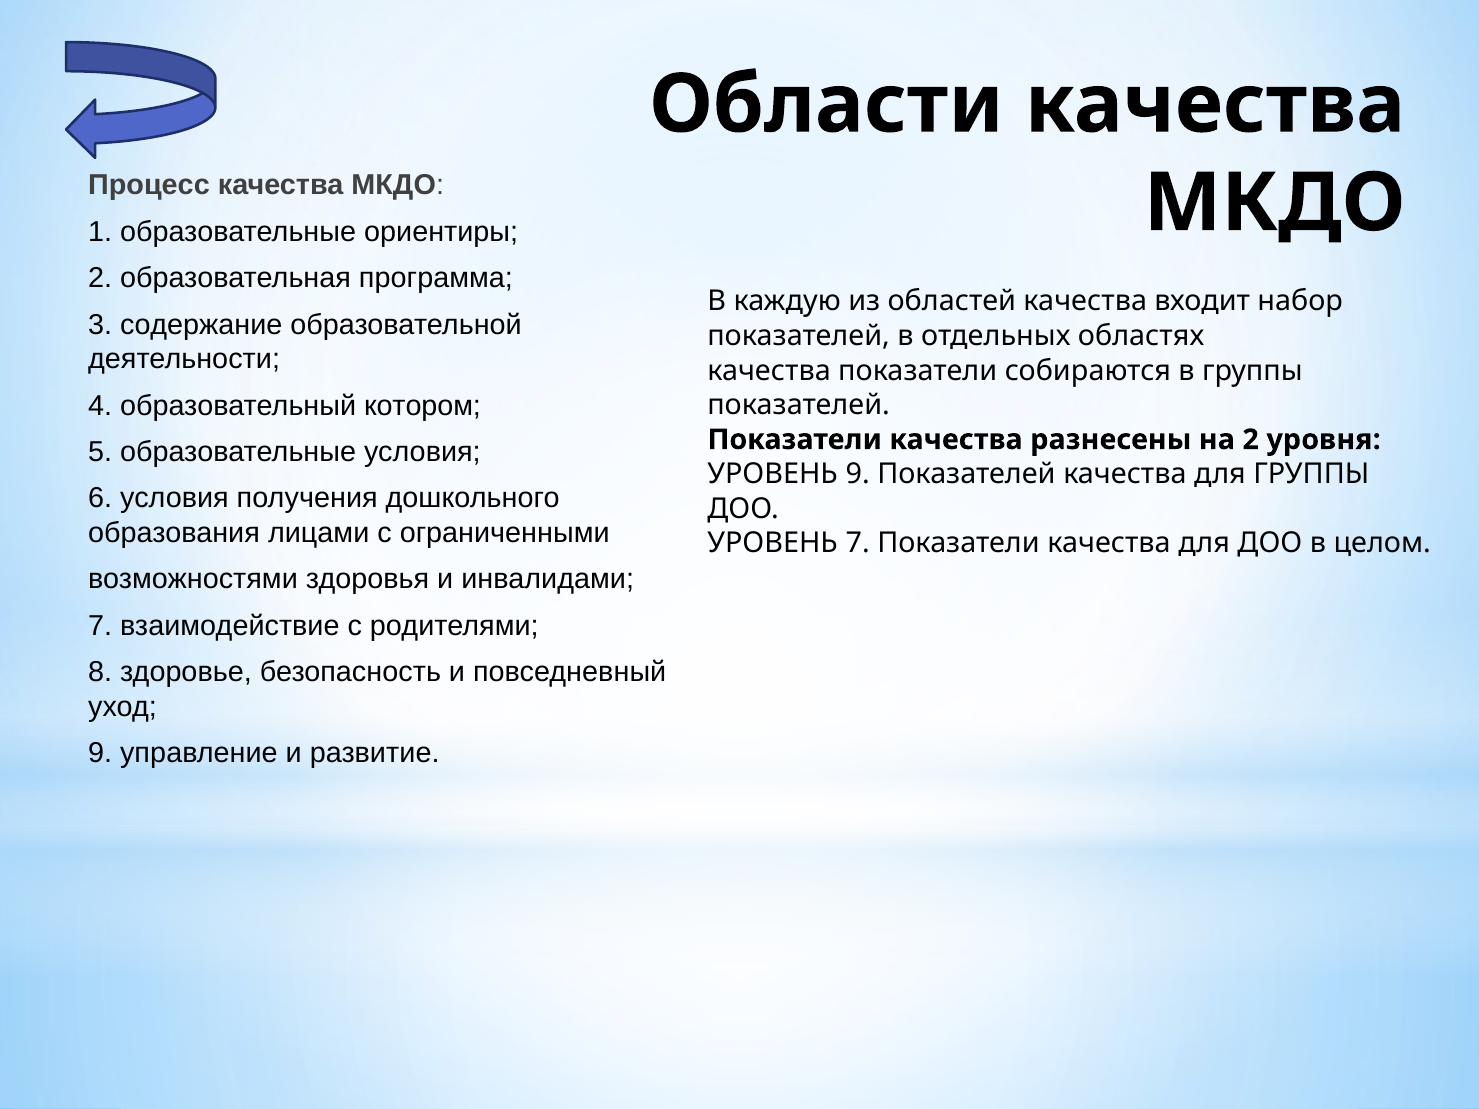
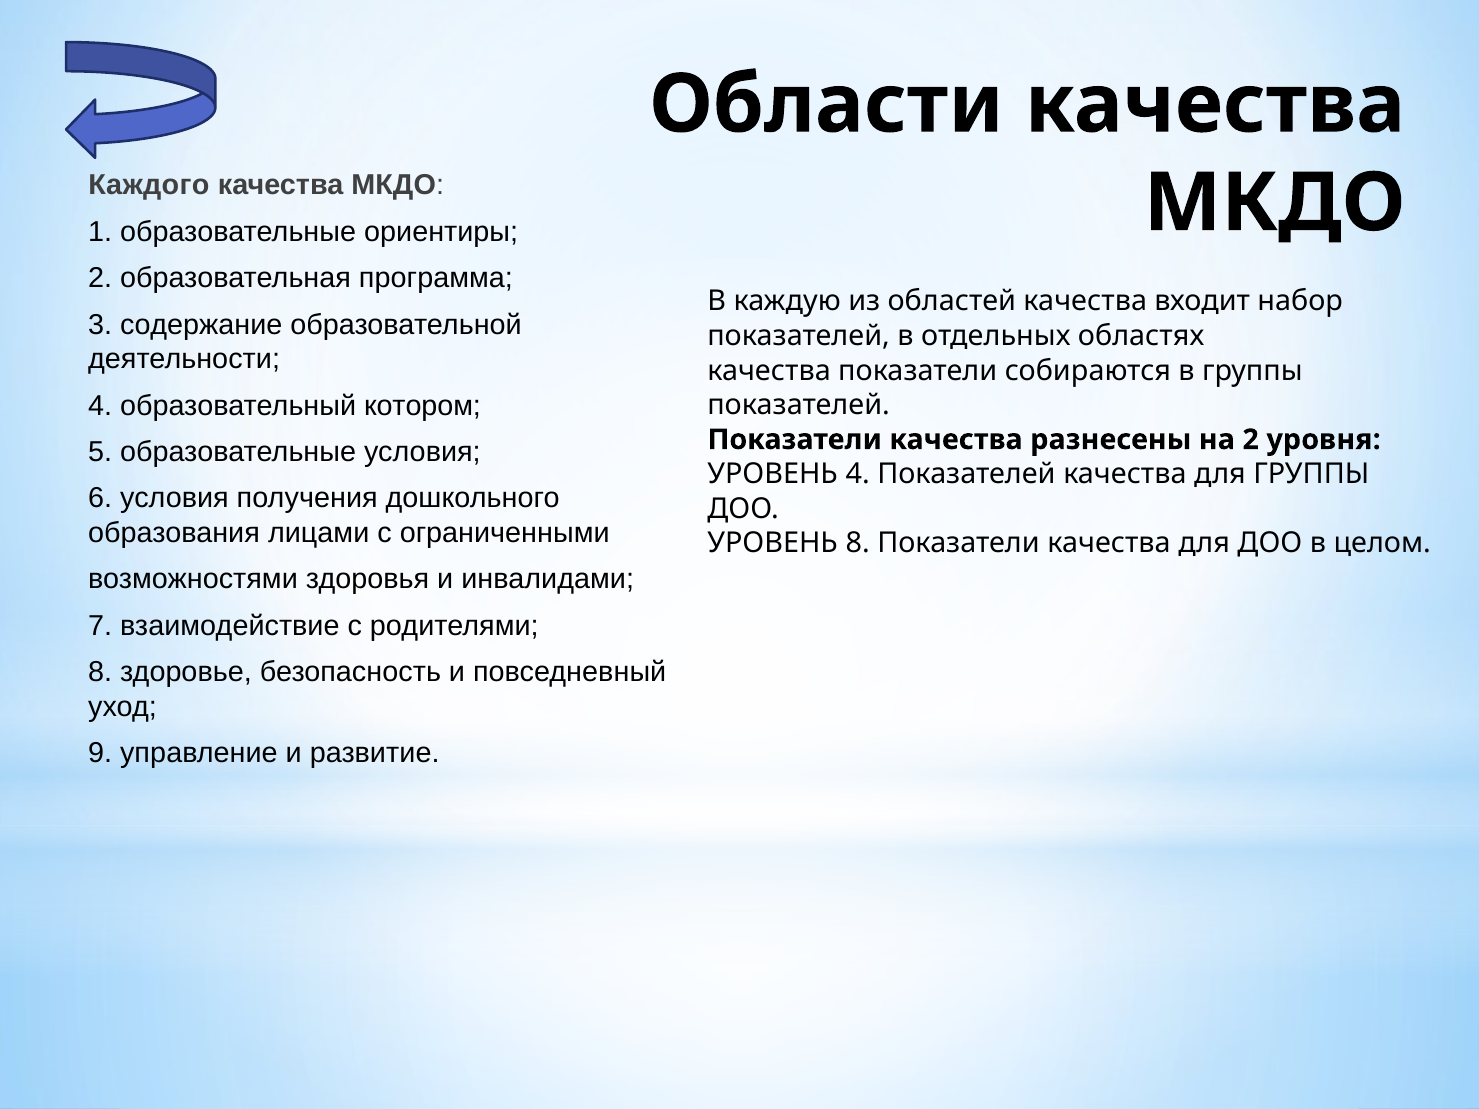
Процесс: Процесс -> Каждого
УРОВЕНЬ 9: 9 -> 4
УРОВЕНЬ 7: 7 -> 8
